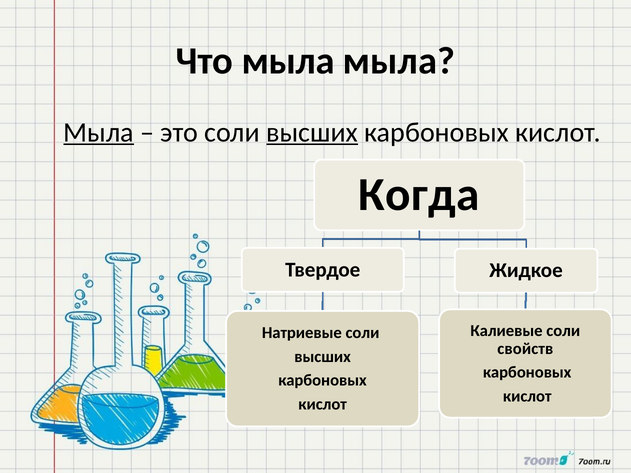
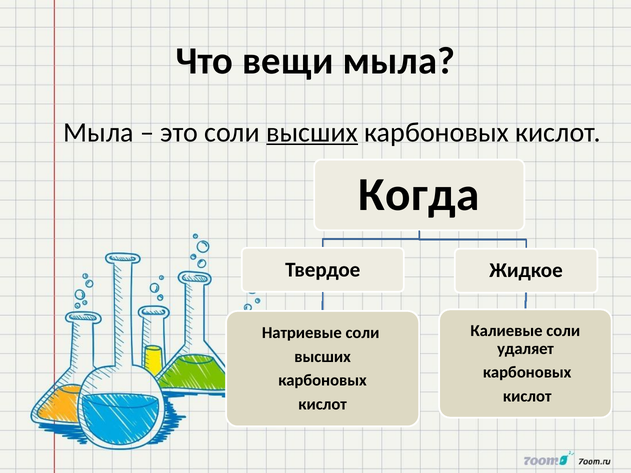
Что мыла: мыла -> вещи
Мыла at (99, 132) underline: present -> none
свойств: свойств -> удаляет
